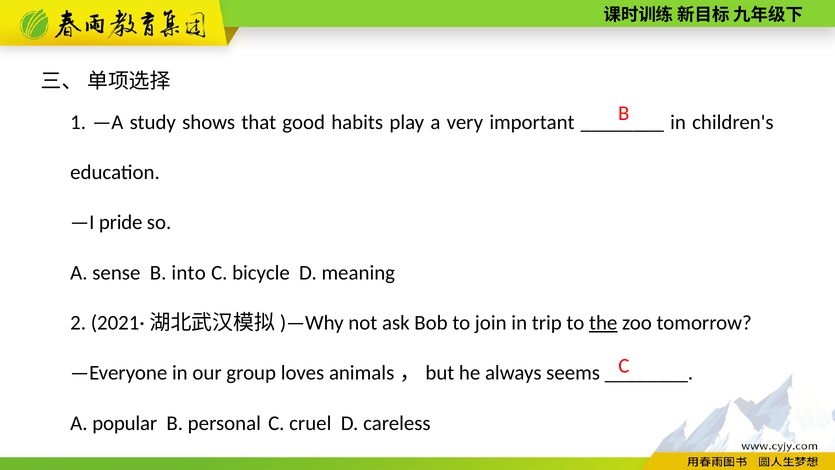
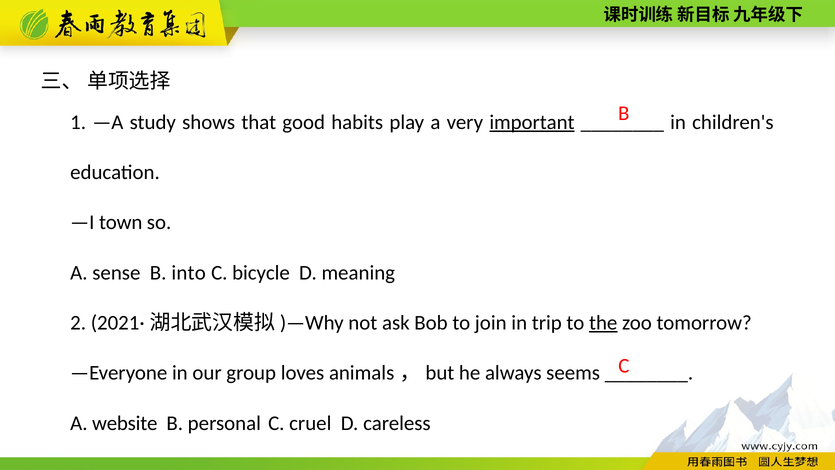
important underline: none -> present
pride: pride -> town
popular: popular -> website
